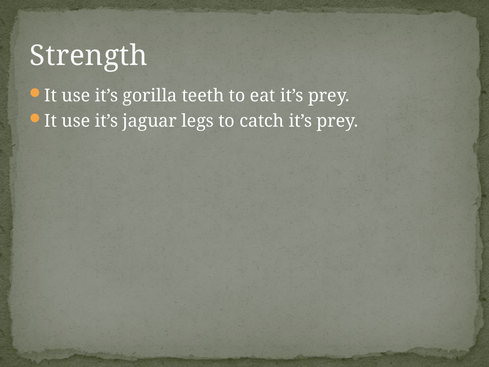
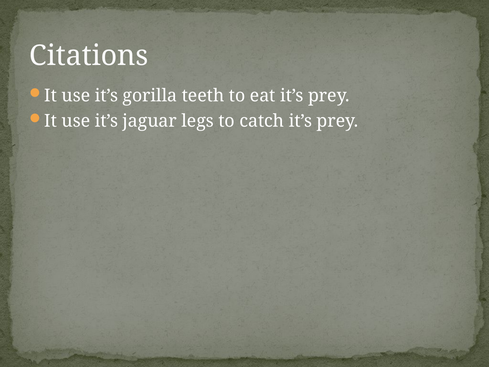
Strength: Strength -> Citations
